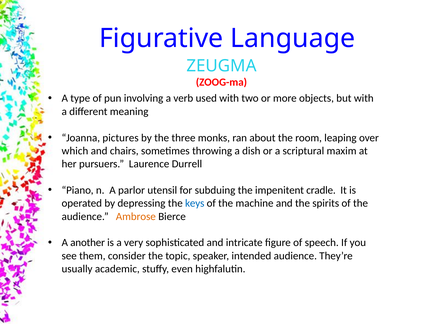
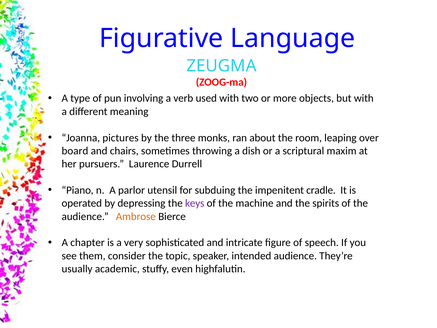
which: which -> board
keys colour: blue -> purple
another: another -> chapter
